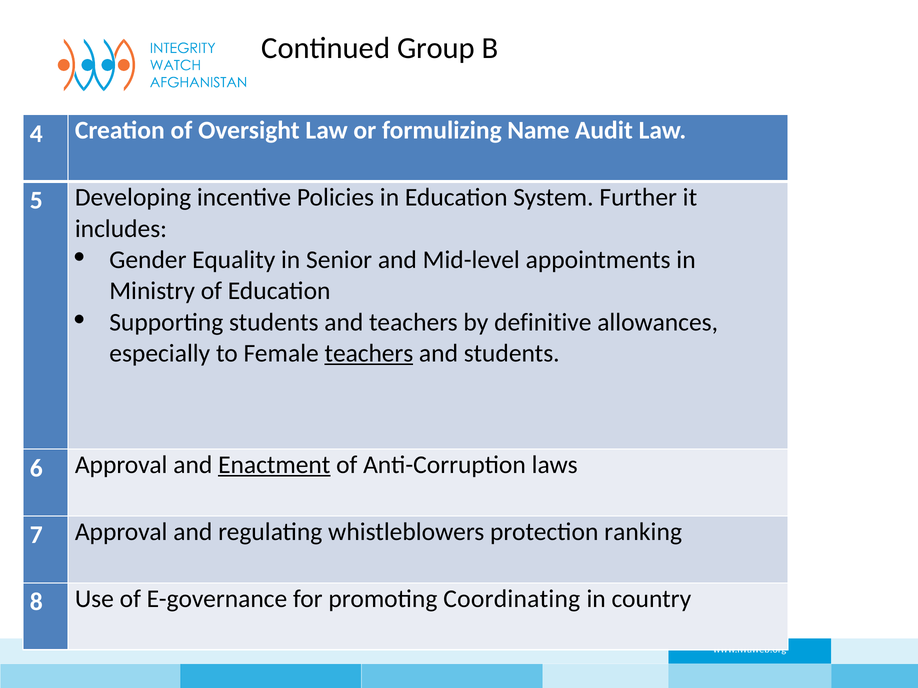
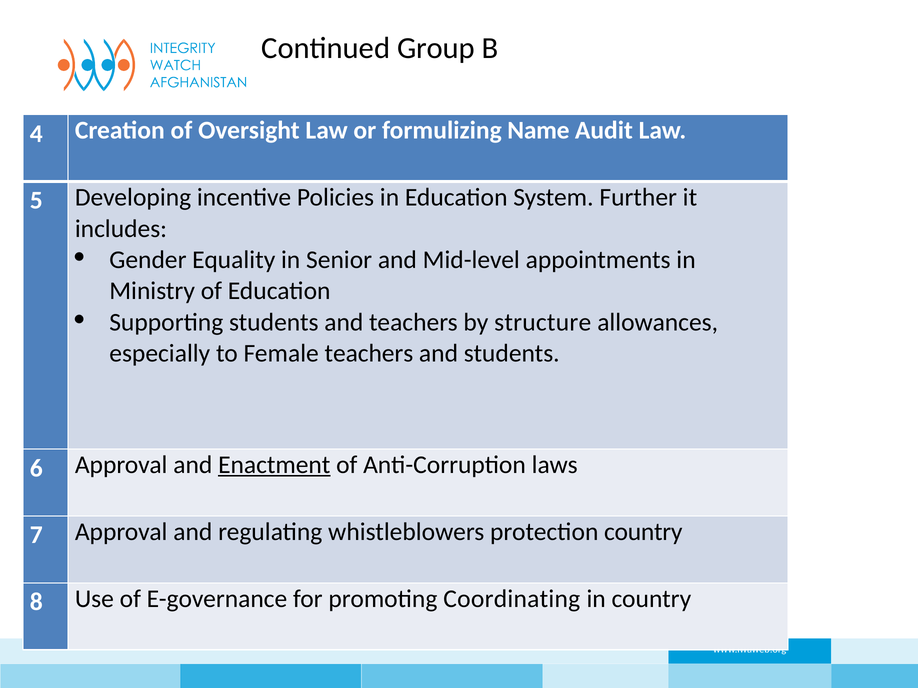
definitive: definitive -> structure
teachers at (369, 354) underline: present -> none
protection ranking: ranking -> country
